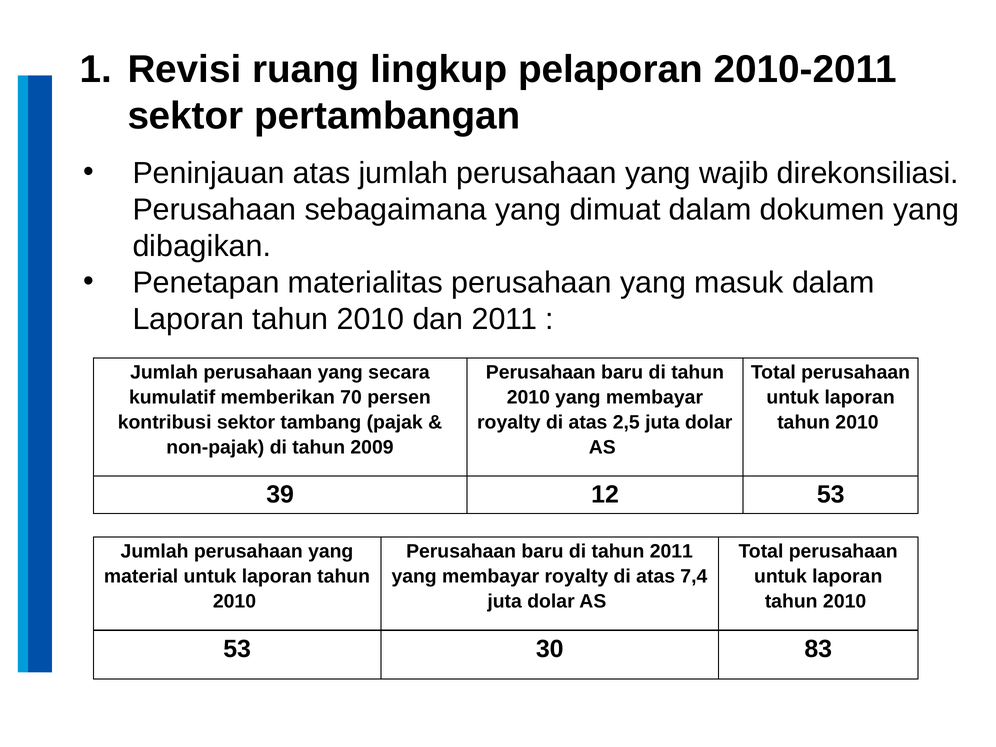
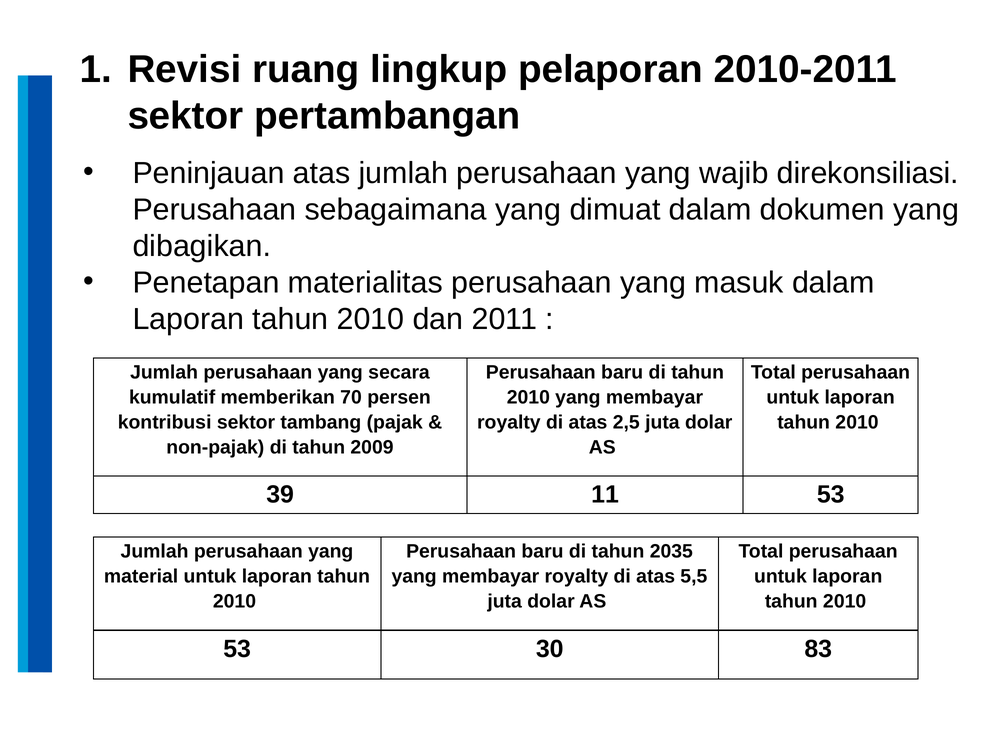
12: 12 -> 11
tahun 2011: 2011 -> 2035
7,4: 7,4 -> 5,5
